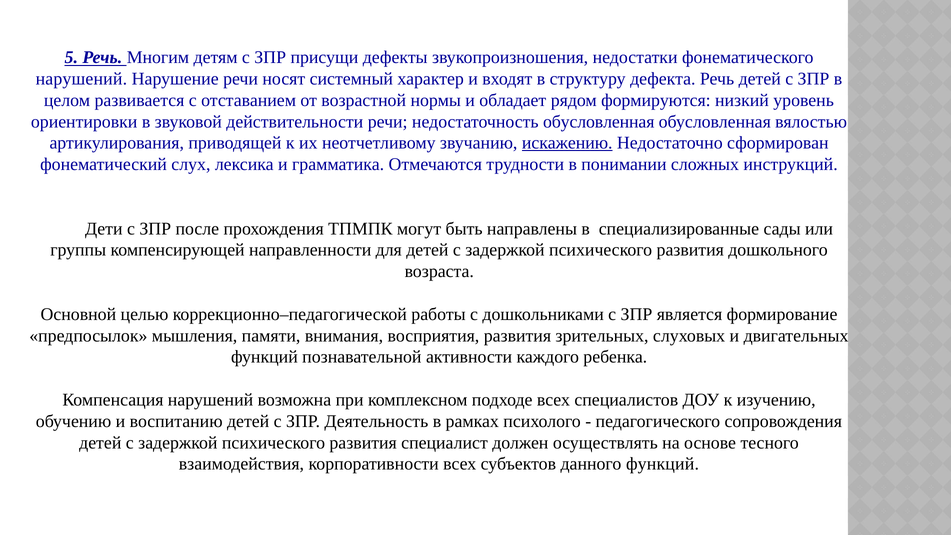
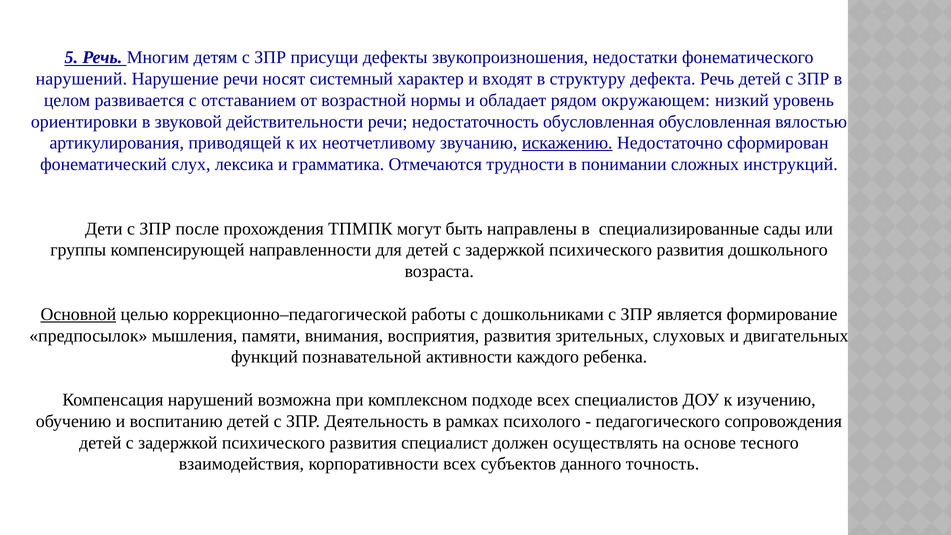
формируются: формируются -> окружающем
Основной underline: none -> present
данного функций: функций -> точность
